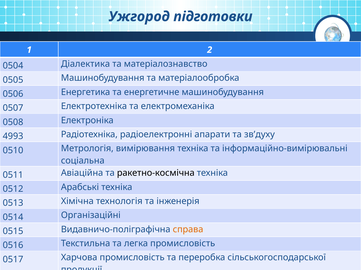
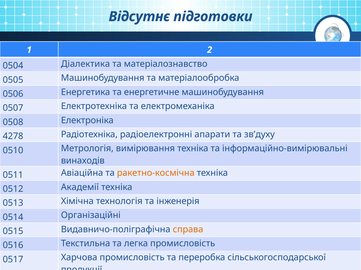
Ужгород: Ужгород -> Відсутнє
4993: 4993 -> 4278
соціальна: соціальна -> винаходів
ракетно-космічна colour: black -> orange
Арабські: Арабські -> Академії
